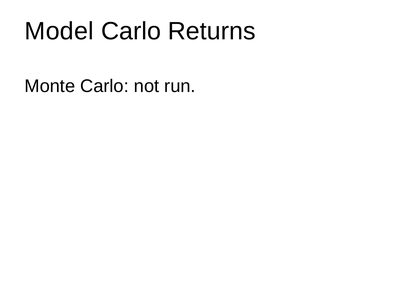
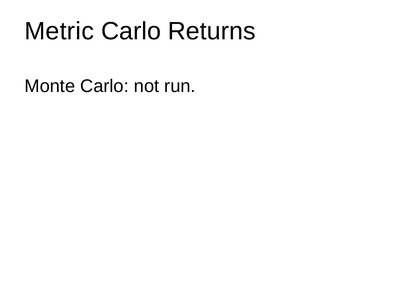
Model: Model -> Metric
